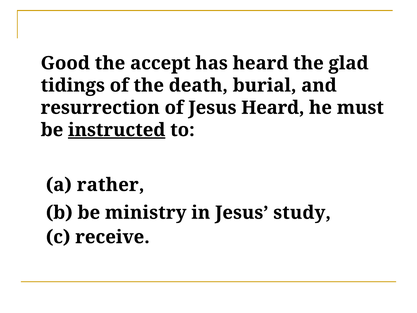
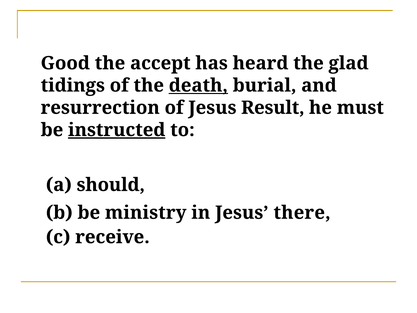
death underline: none -> present
Jesus Heard: Heard -> Result
rather: rather -> should
study: study -> there
